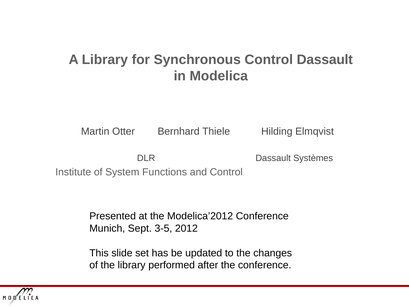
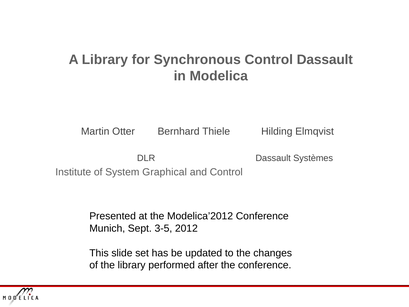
Functions: Functions -> Graphical
